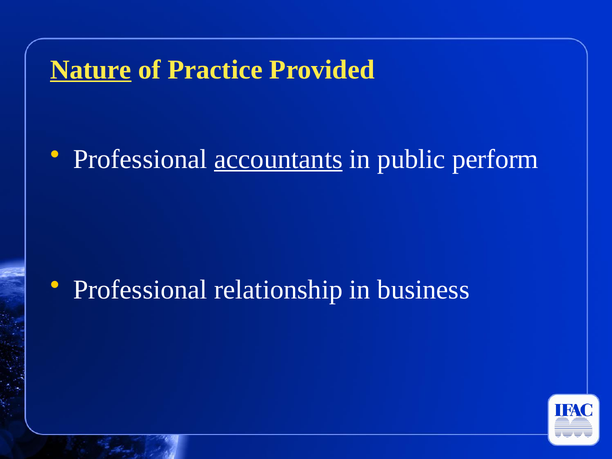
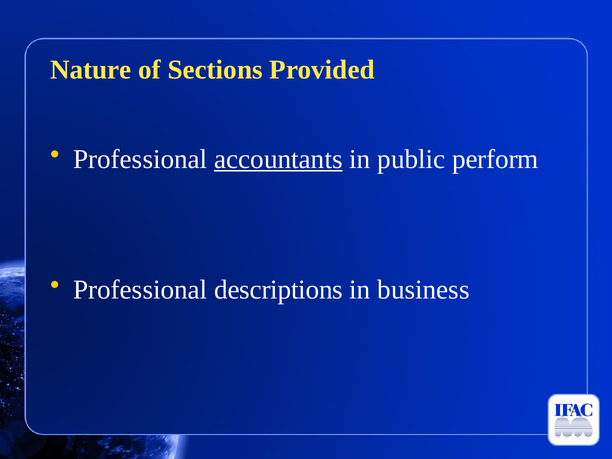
Nature underline: present -> none
Practice: Practice -> Sections
relationship: relationship -> descriptions
